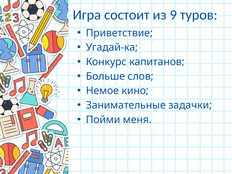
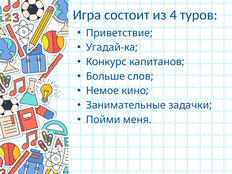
9: 9 -> 4
